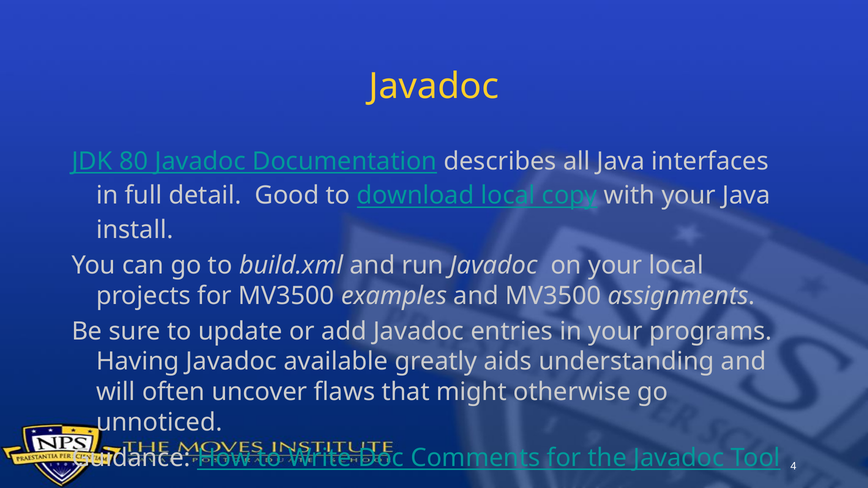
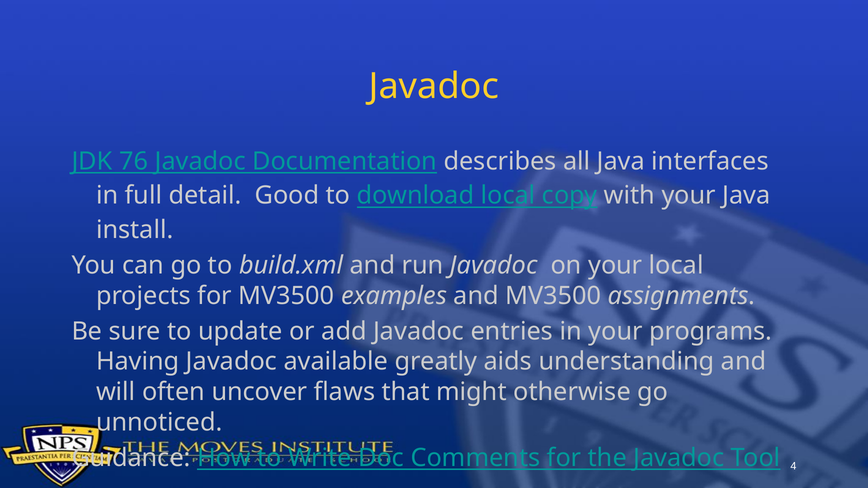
80: 80 -> 76
